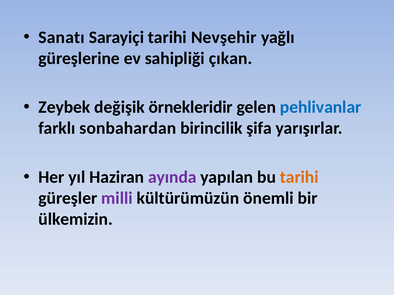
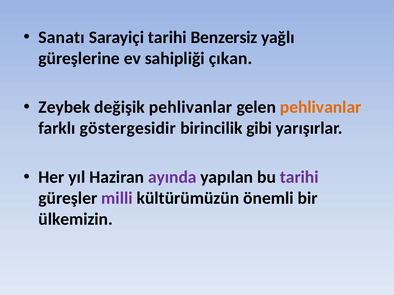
Nevşehir: Nevşehir -> Benzersiz
değişik örnekleridir: örnekleridir -> pehlivanlar
pehlivanlar at (321, 107) colour: blue -> orange
sonbahardan: sonbahardan -> göstergesidir
şifa: şifa -> gibi
tarihi at (299, 177) colour: orange -> purple
